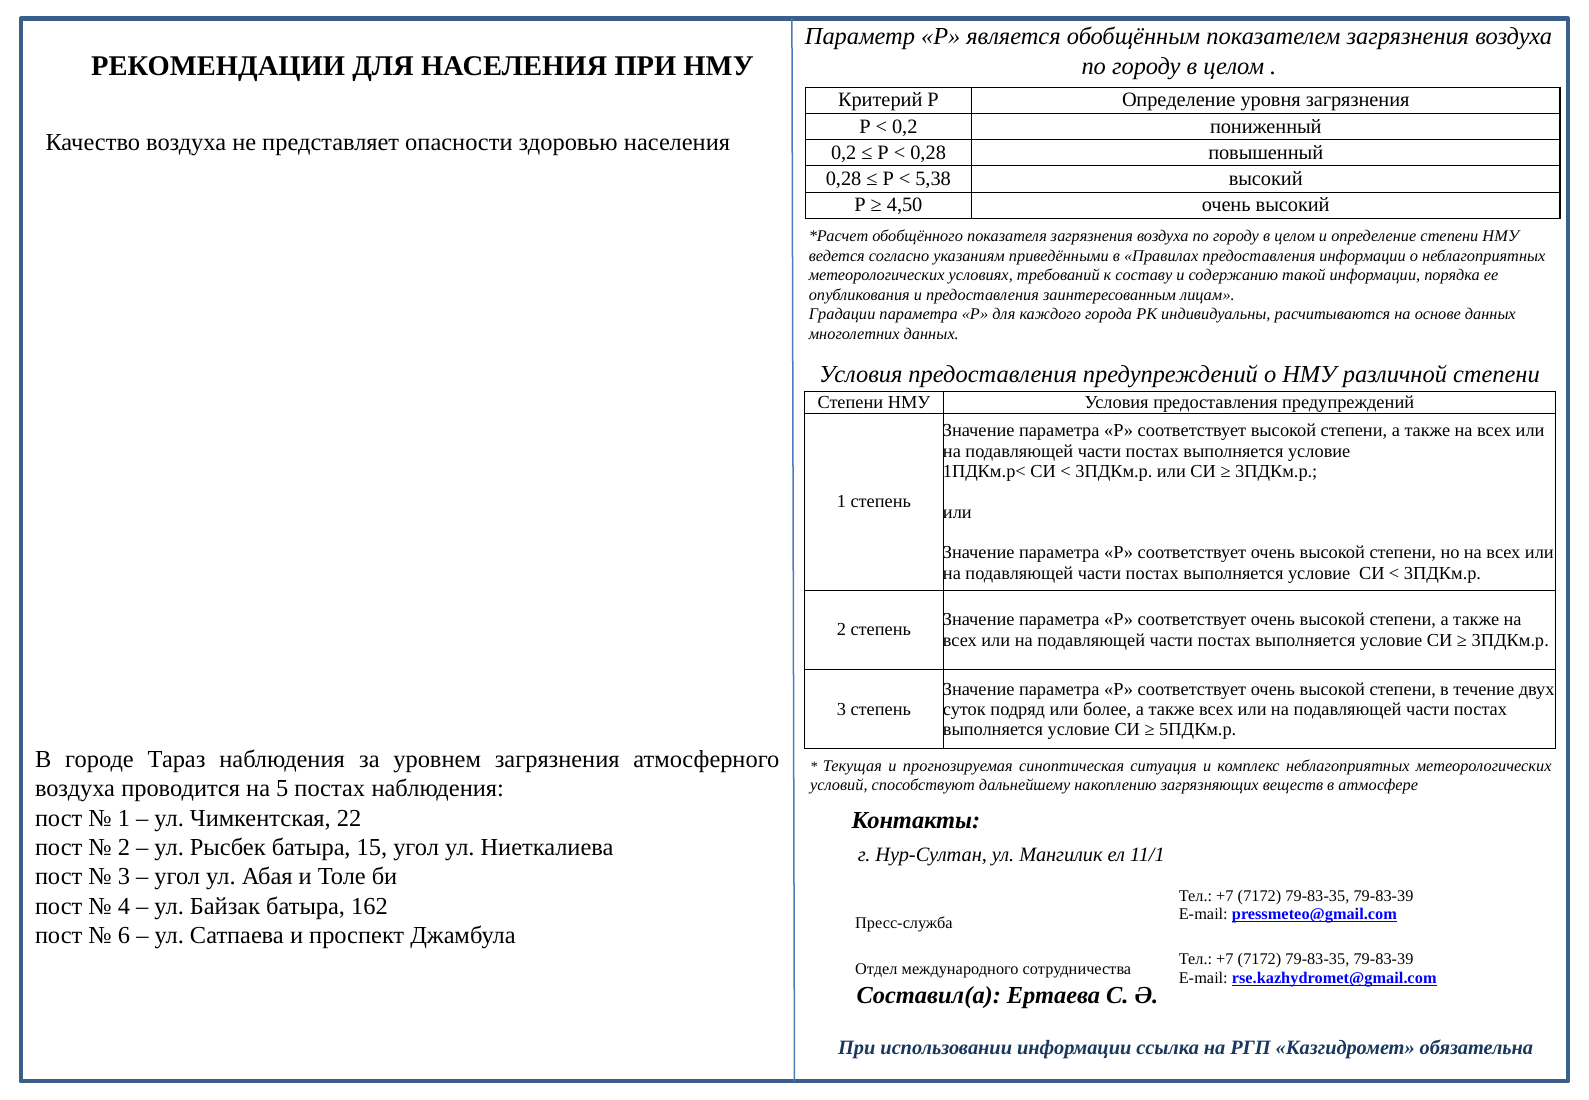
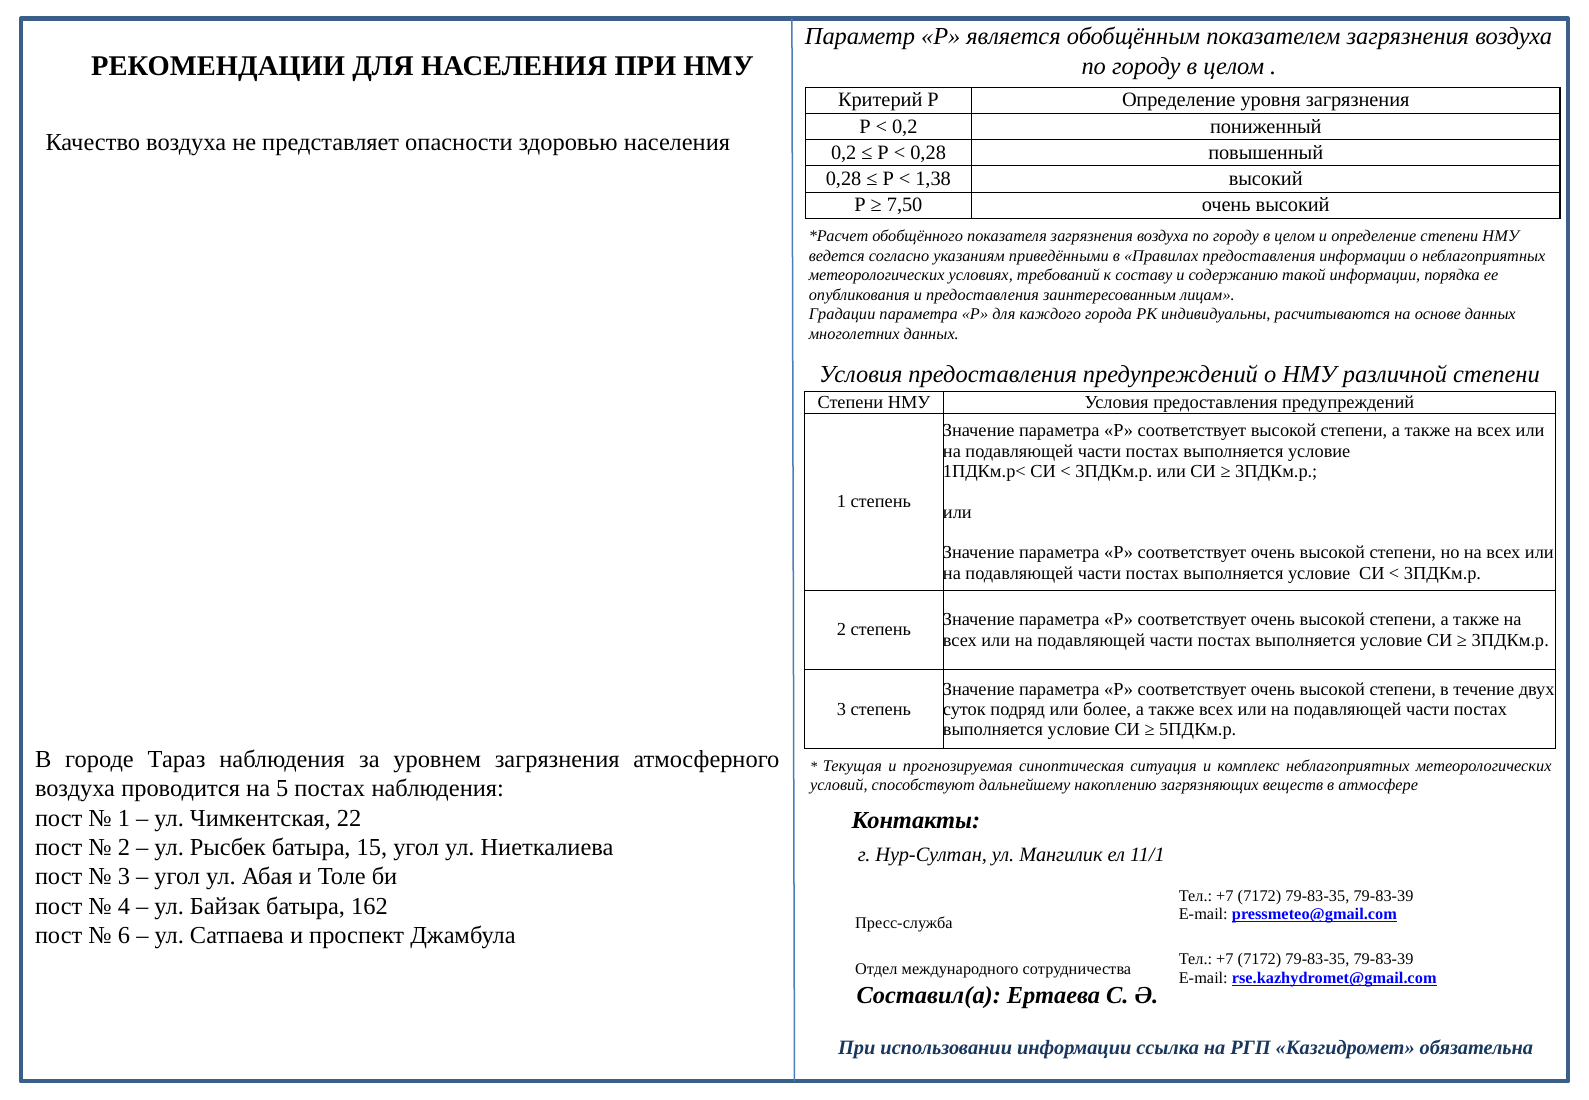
5,38: 5,38 -> 1,38
4,50: 4,50 -> 7,50
